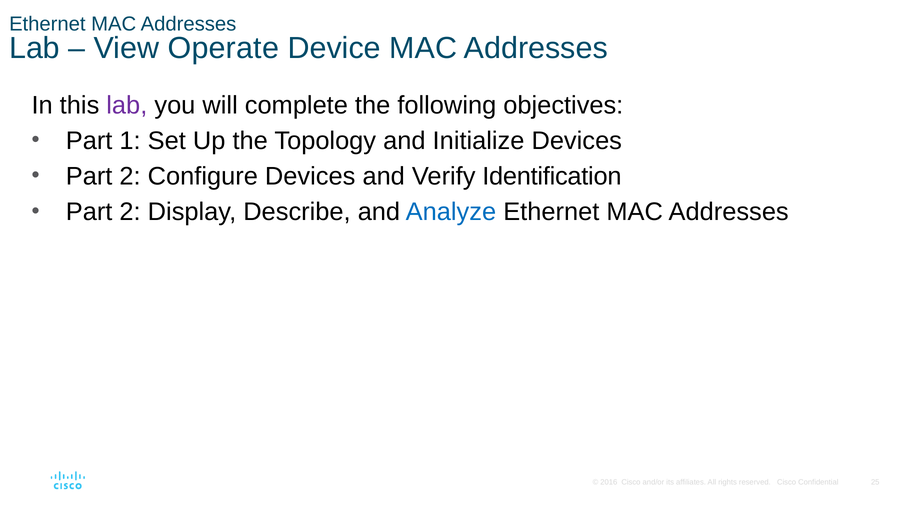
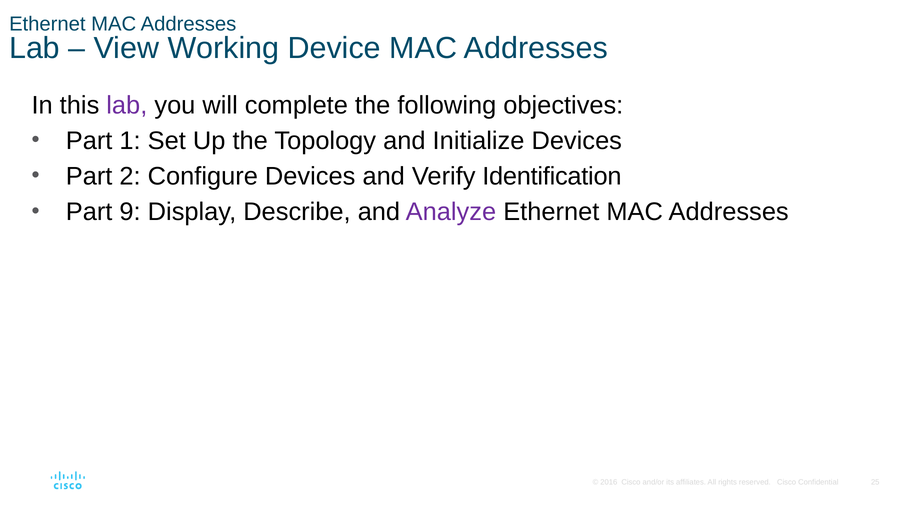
Operate: Operate -> Working
2 at (130, 212): 2 -> 9
Analyze colour: blue -> purple
